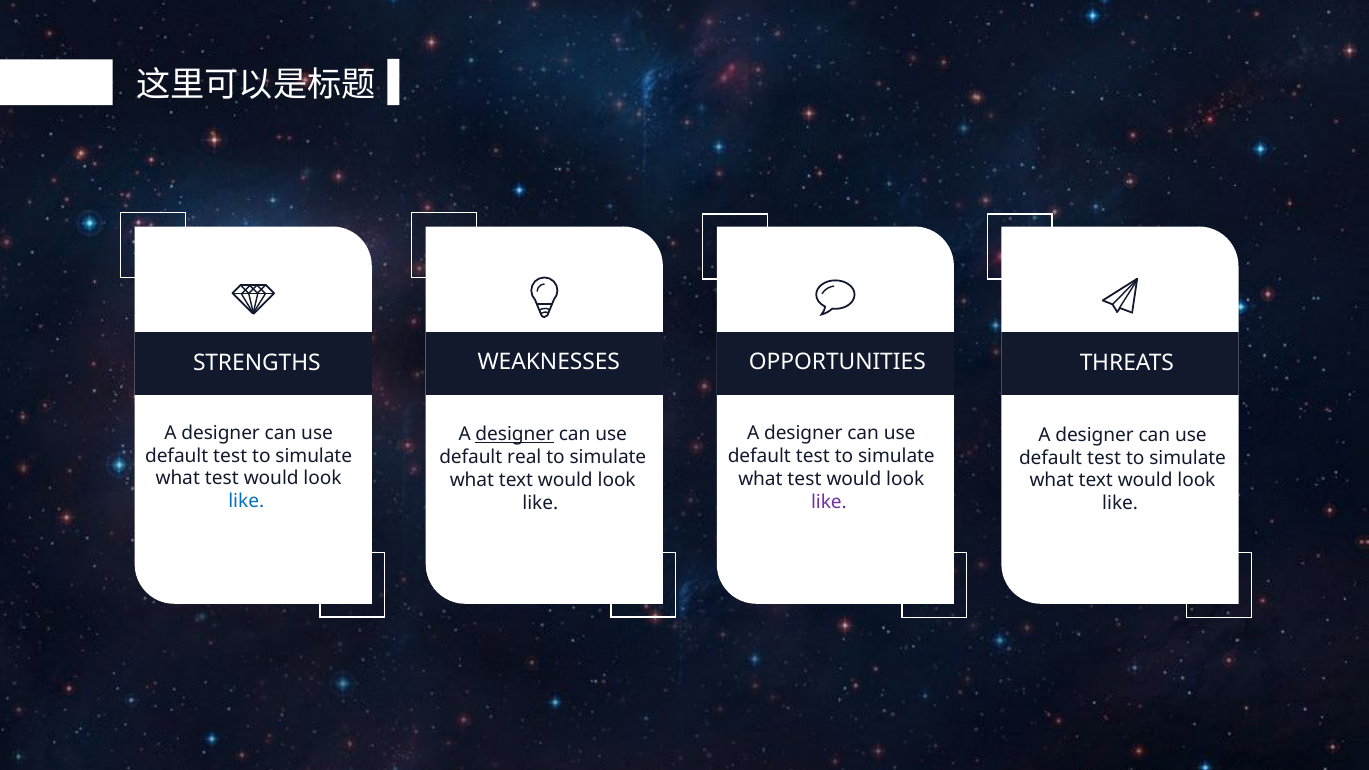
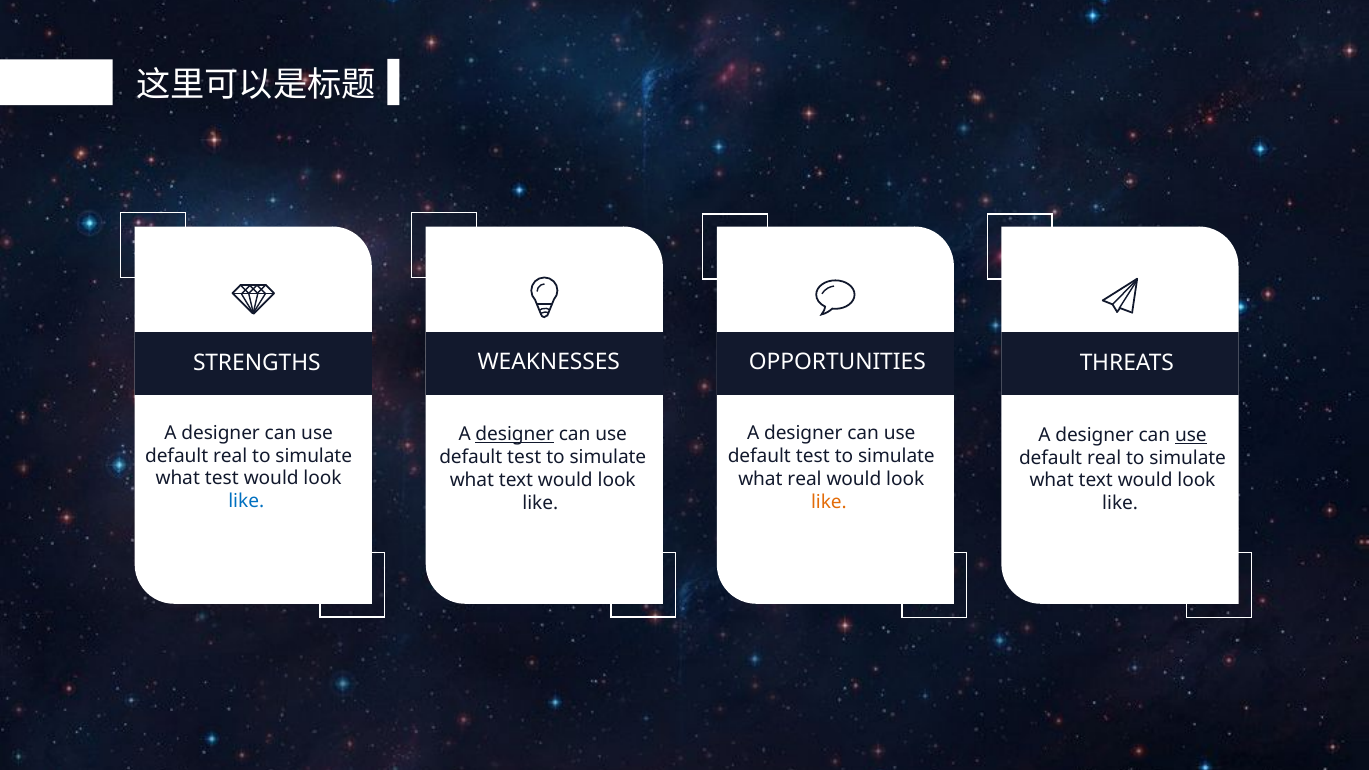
use at (1191, 435) underline: none -> present
test at (230, 456): test -> real
real at (524, 458): real -> test
test at (1104, 458): test -> real
test at (804, 479): test -> real
like at (829, 502) colour: purple -> orange
